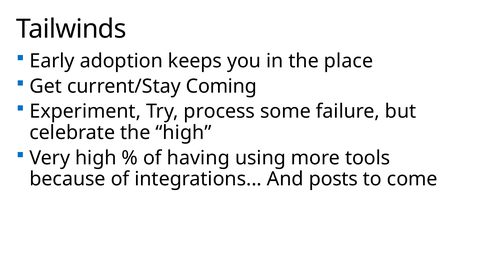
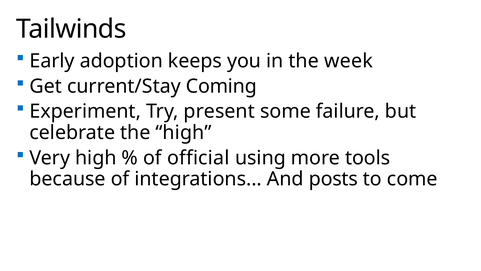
place: place -> week
process: process -> present
having: having -> official
